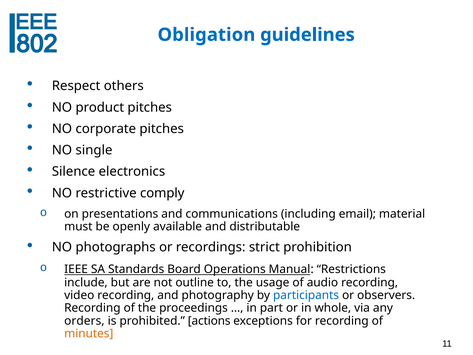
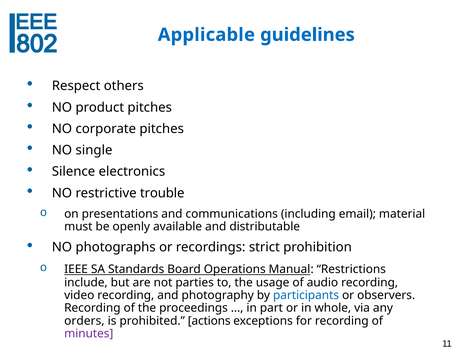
Obligation: Obligation -> Applicable
comply: comply -> trouble
outline: outline -> parties
minutes colour: orange -> purple
